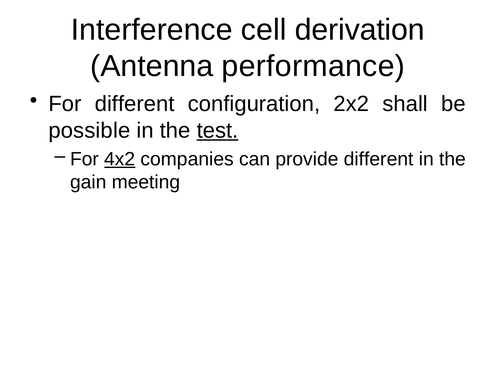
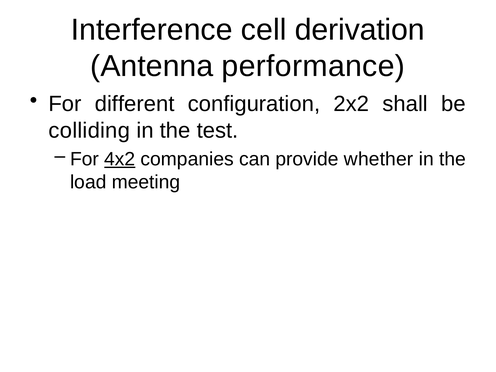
possible: possible -> colliding
test underline: present -> none
provide different: different -> whether
gain: gain -> load
